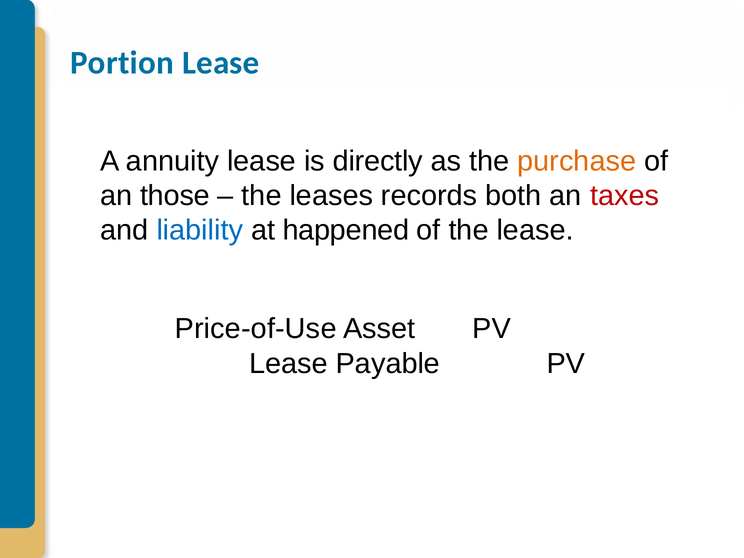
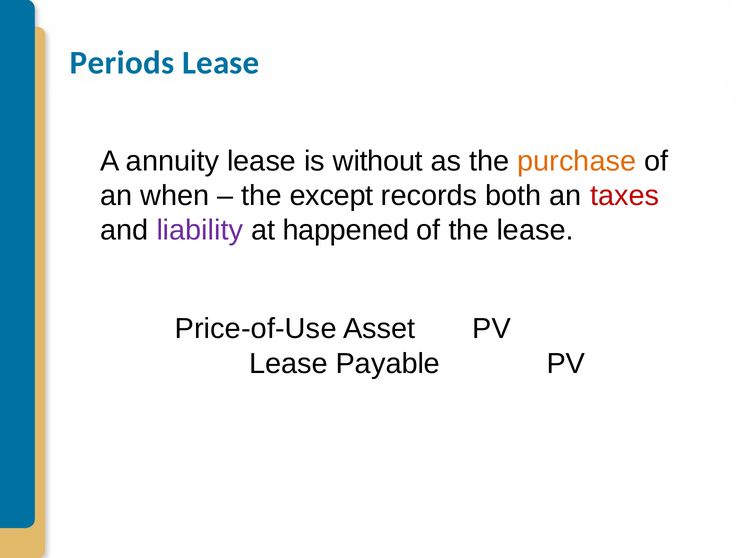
Portion: Portion -> Periods
directly: directly -> without
those: those -> when
leases: leases -> except
liability colour: blue -> purple
